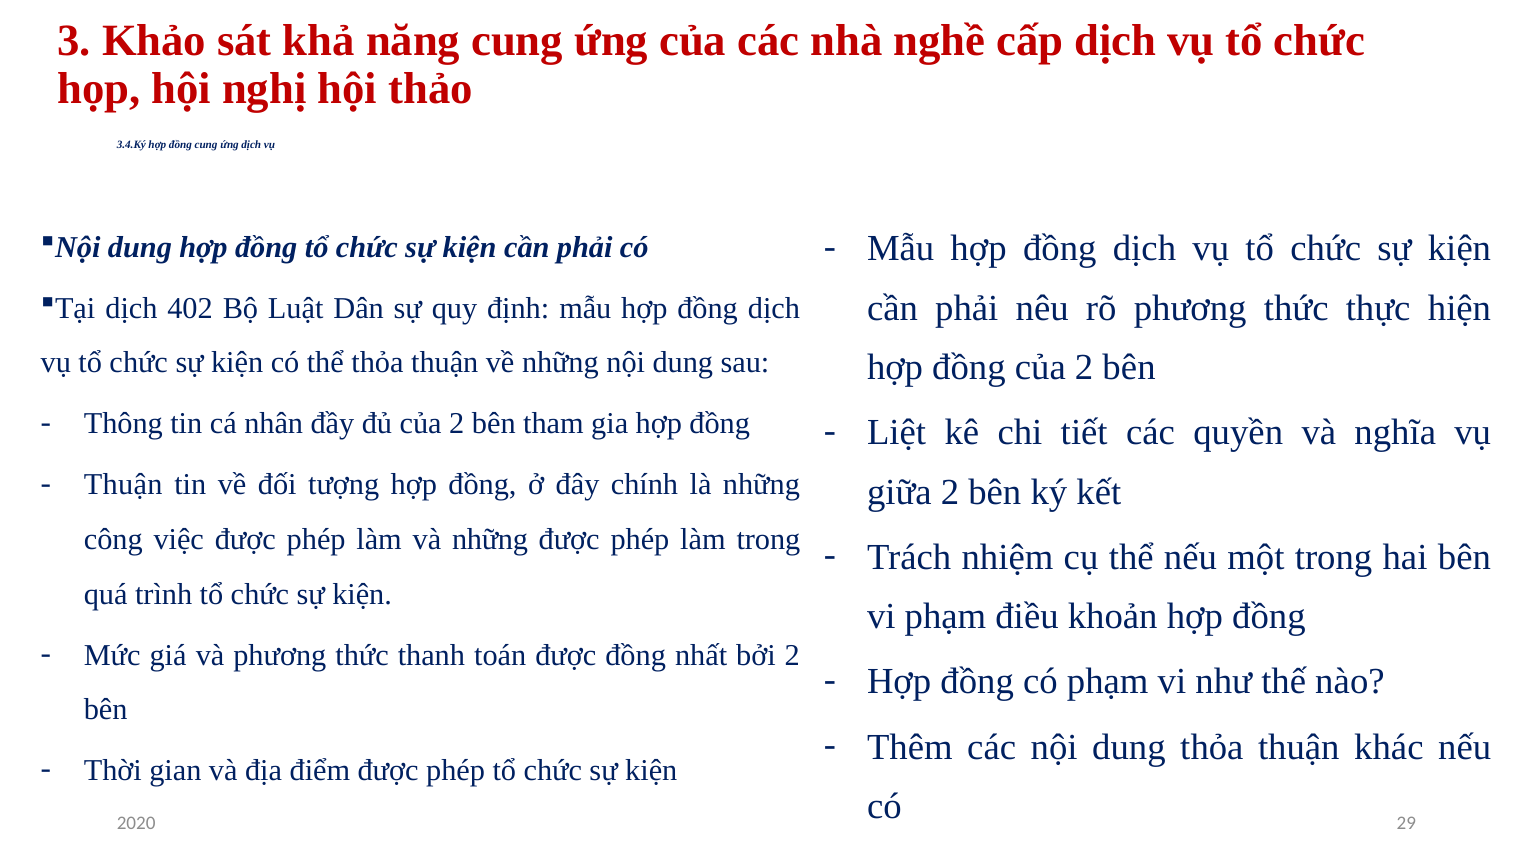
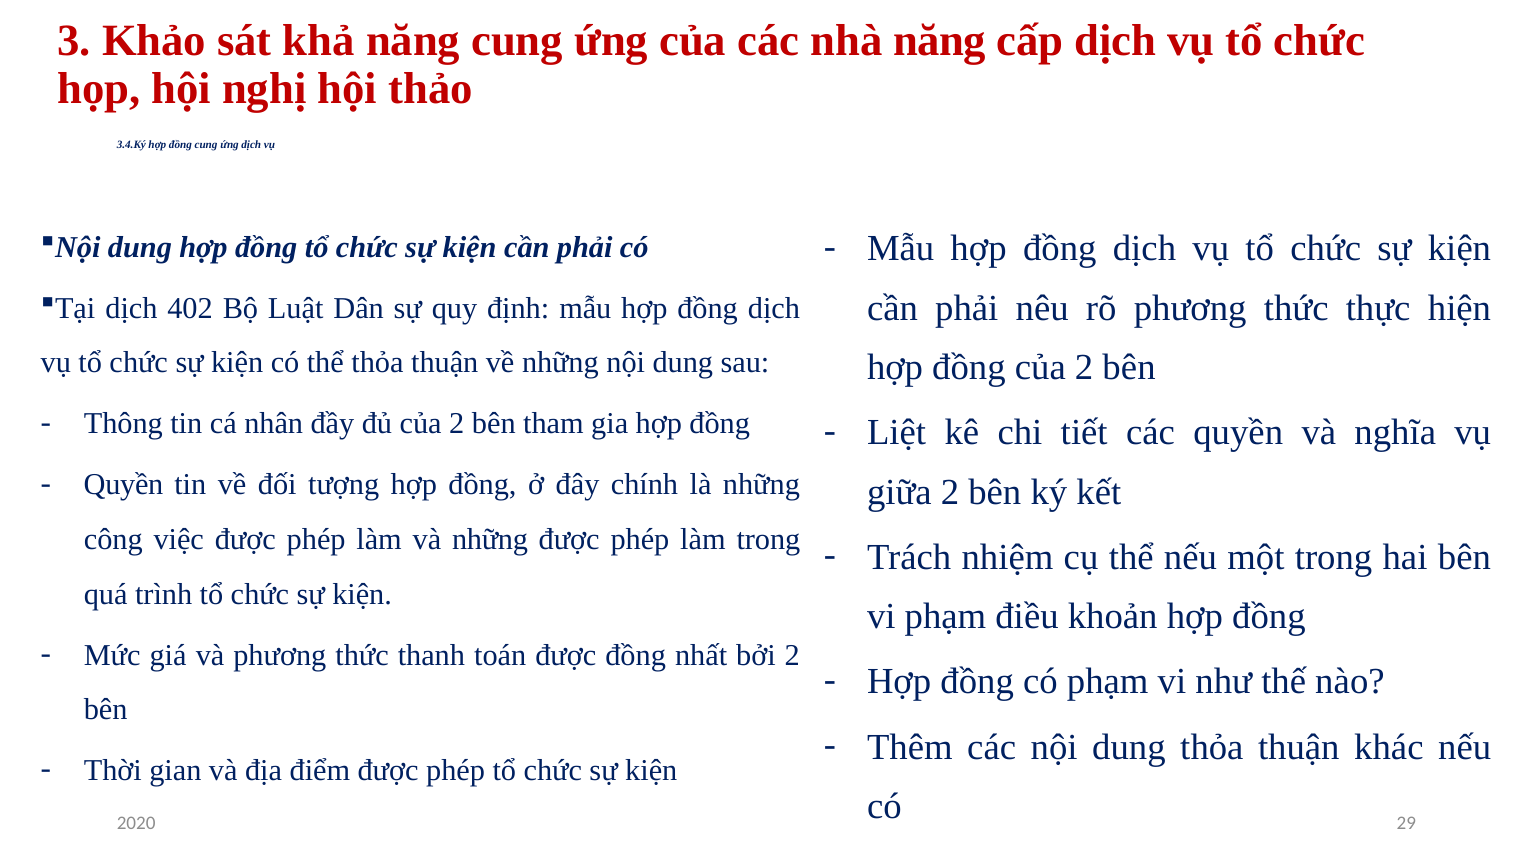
nhà nghề: nghề -> năng
Thuận at (123, 485): Thuận -> Quyền
